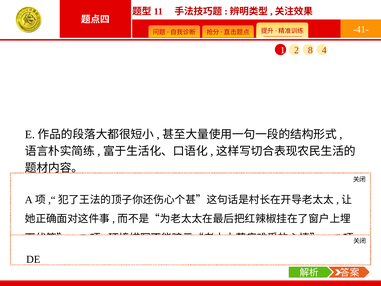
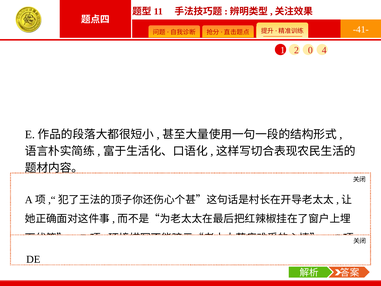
8: 8 -> 0
